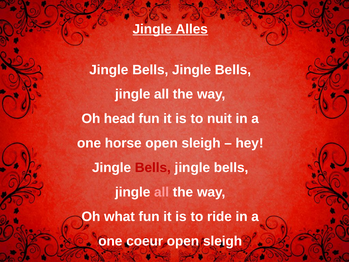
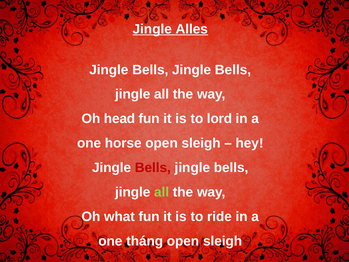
nuit: nuit -> lord
all at (162, 192) colour: pink -> light green
coeur: coeur -> tháng
